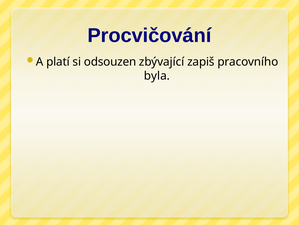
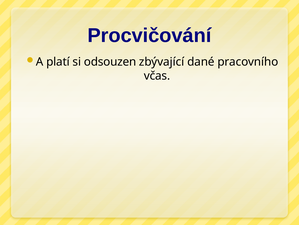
zapiš: zapiš -> dané
byla: byla -> včas
